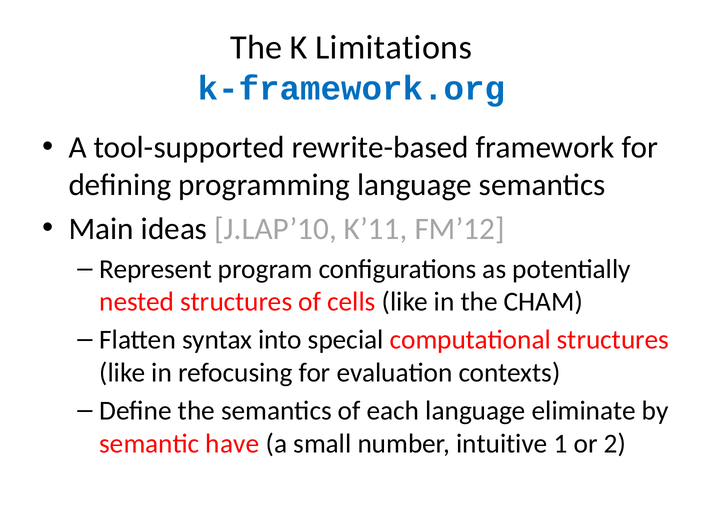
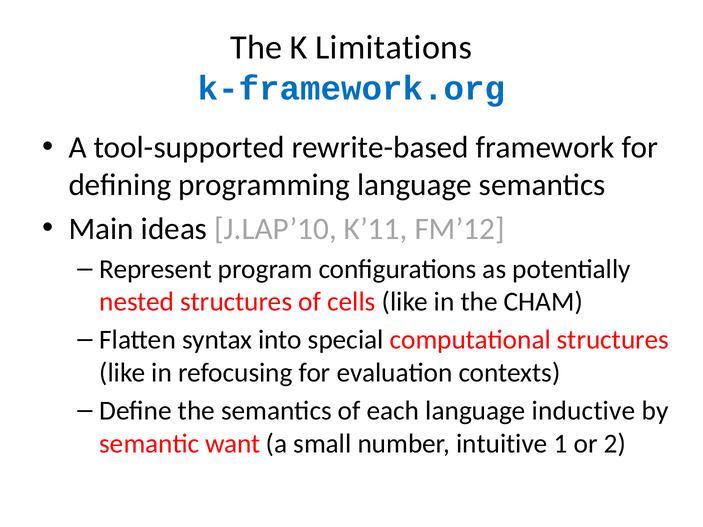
eliminate: eliminate -> inductive
have: have -> want
